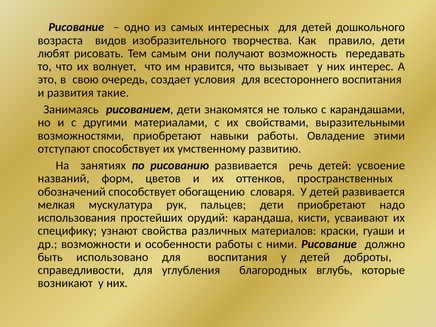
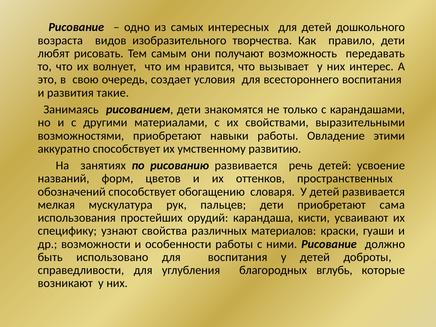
отступают: отступают -> аккуратно
надо: надо -> сама
